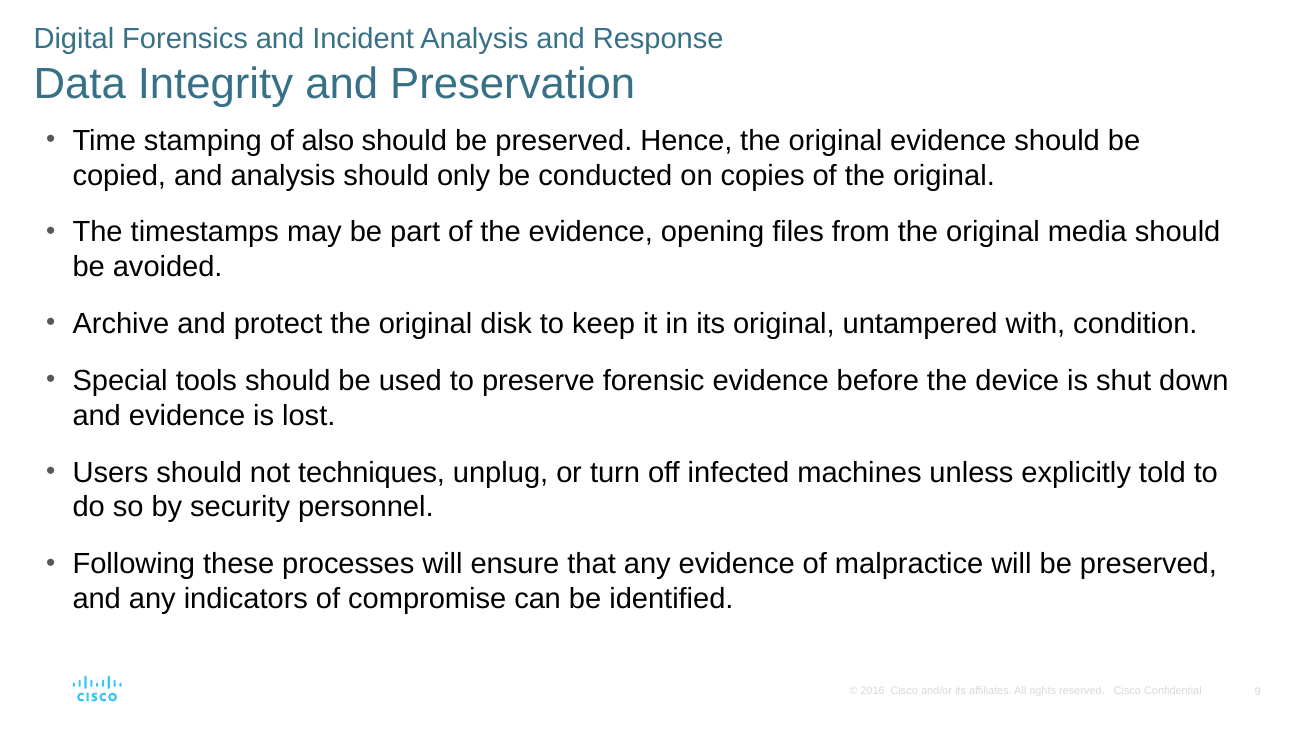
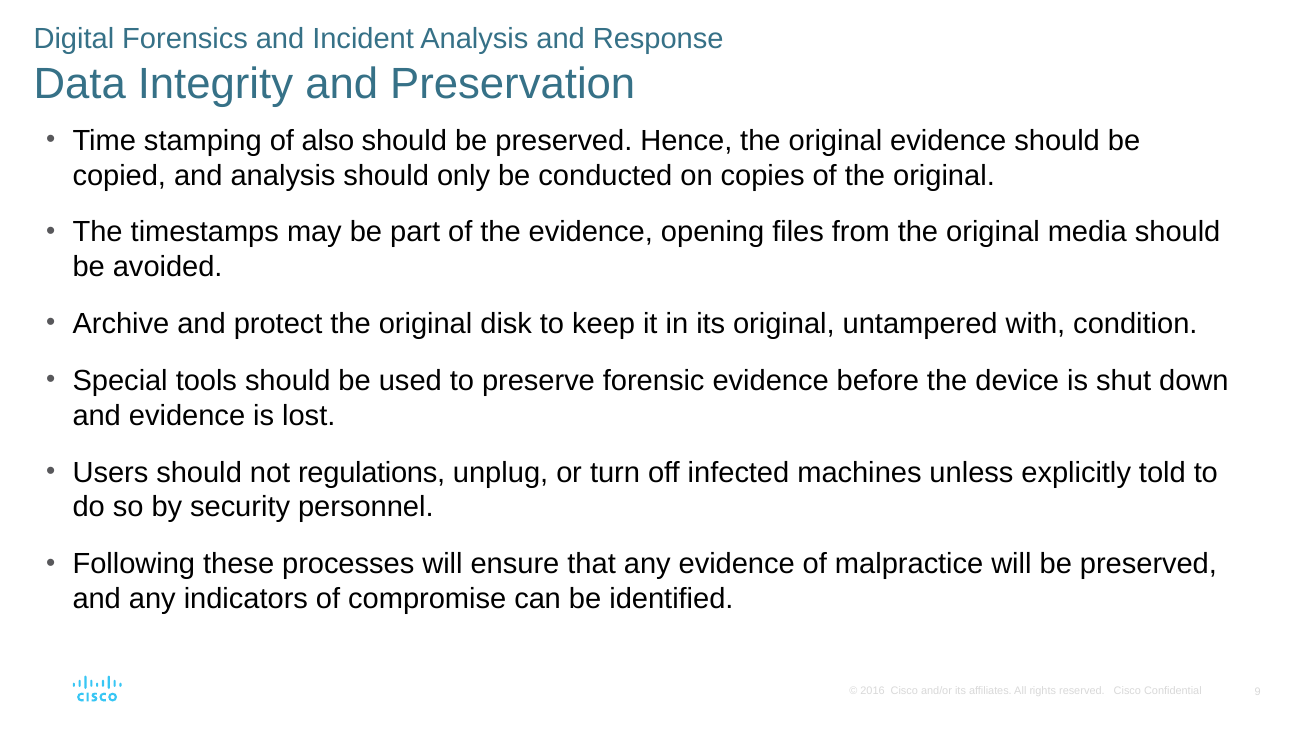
techniques: techniques -> regulations
